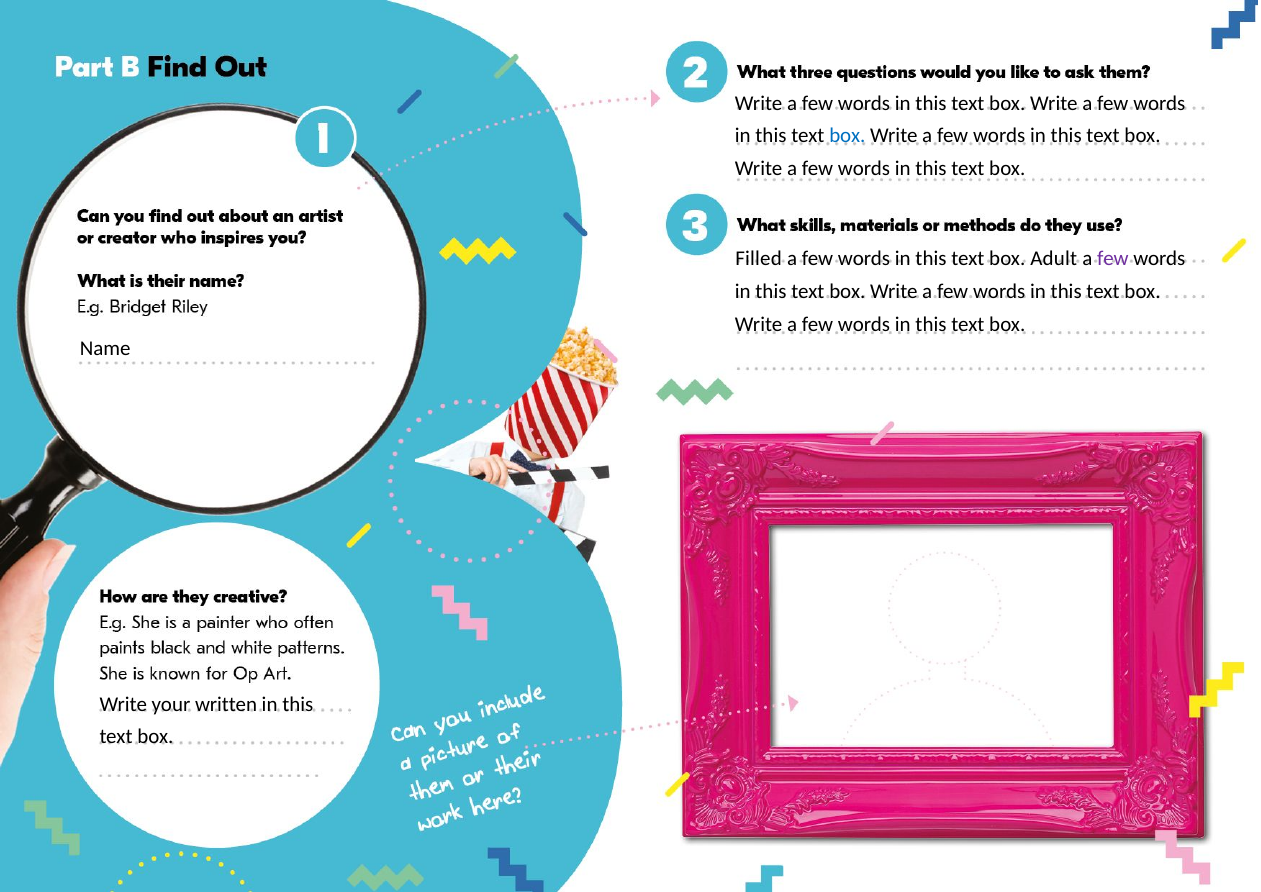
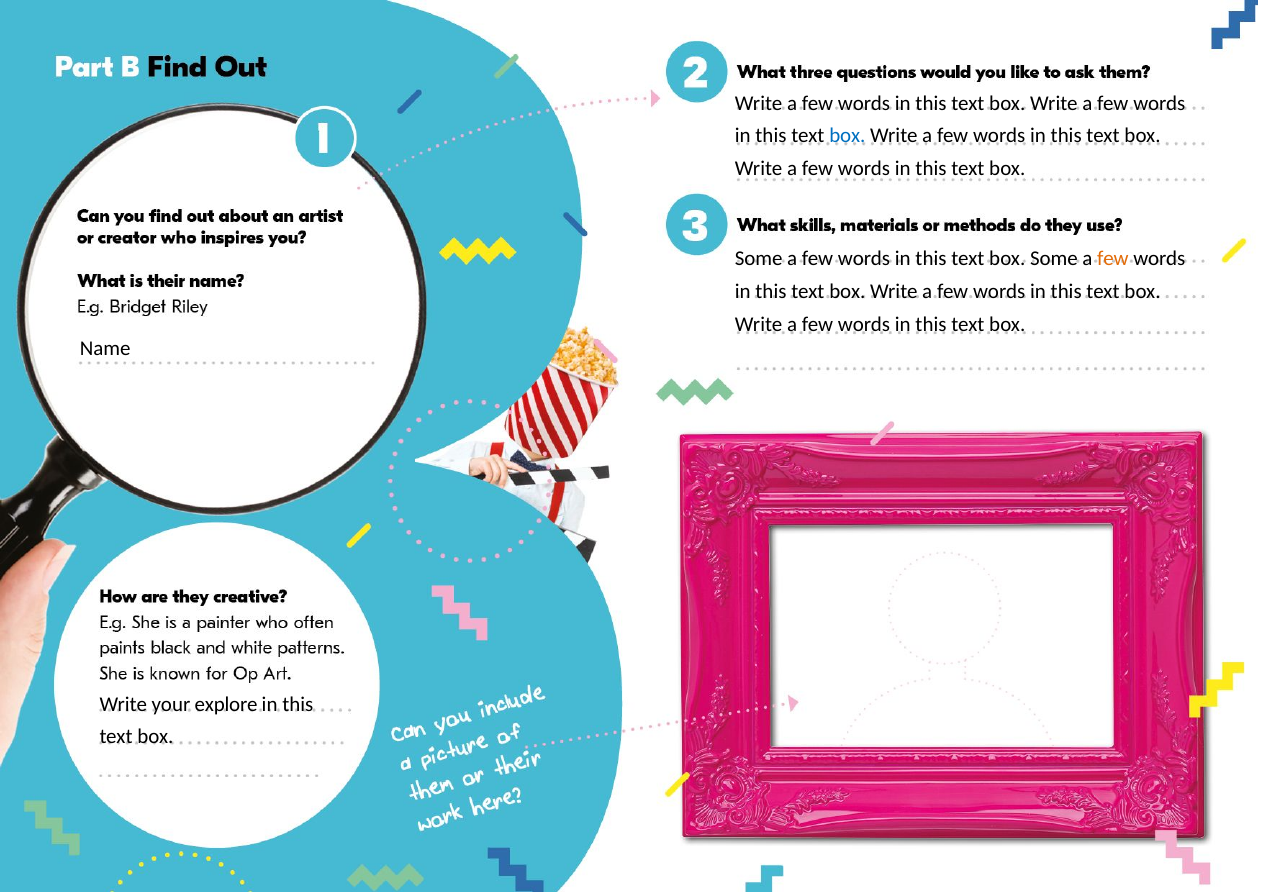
Filled at (759, 259): Filled -> Some
Adult at (1054, 259): Adult -> Some
few at (1113, 259) colour: purple -> orange
written: written -> explore
